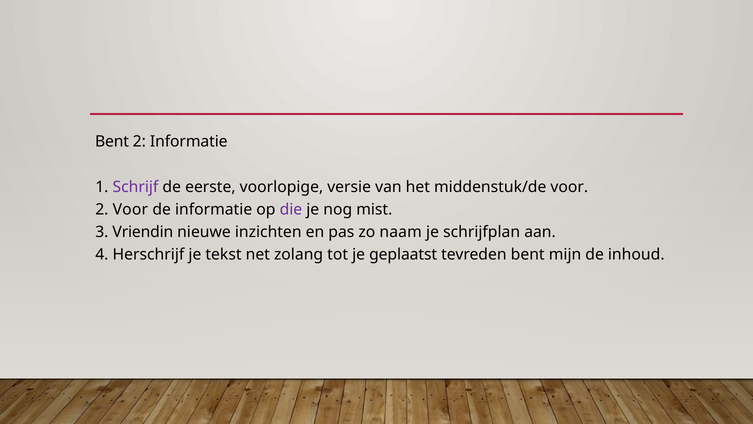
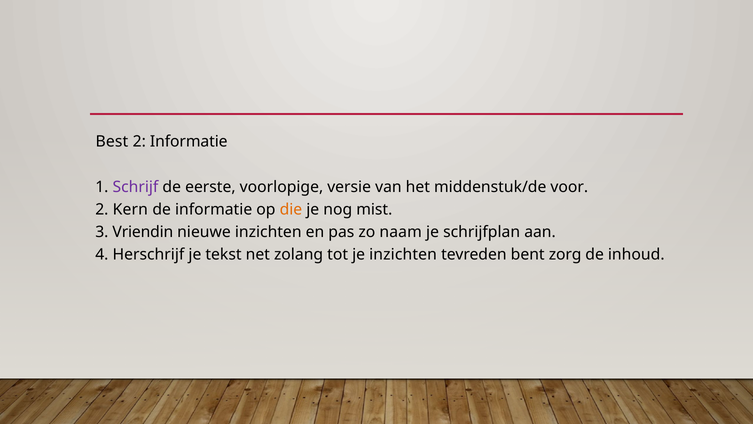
Bent at (112, 142): Bent -> Best
2 Voor: Voor -> Kern
die colour: purple -> orange
je geplaatst: geplaatst -> inzichten
mijn: mijn -> zorg
